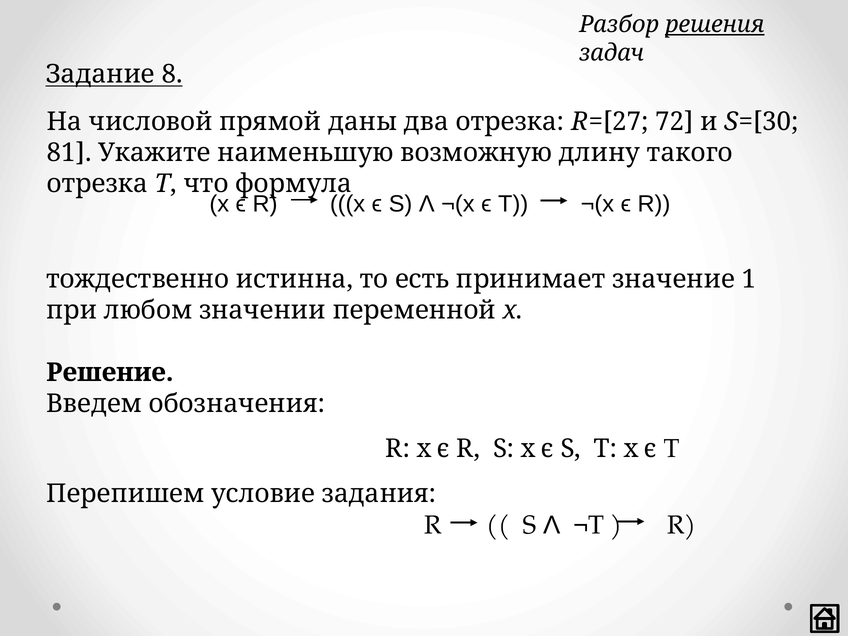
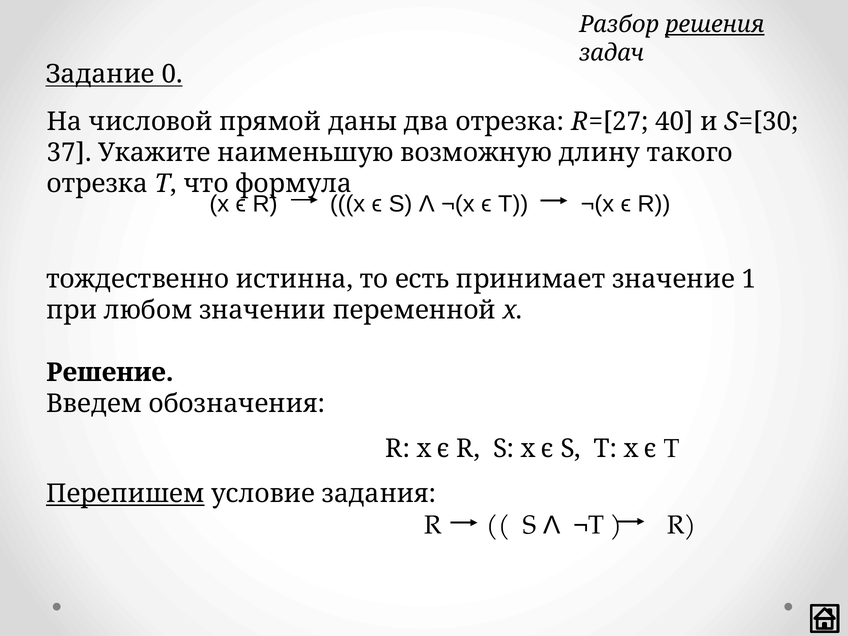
8: 8 -> 0
72: 72 -> 40
81: 81 -> 37
Перепишем underline: none -> present
